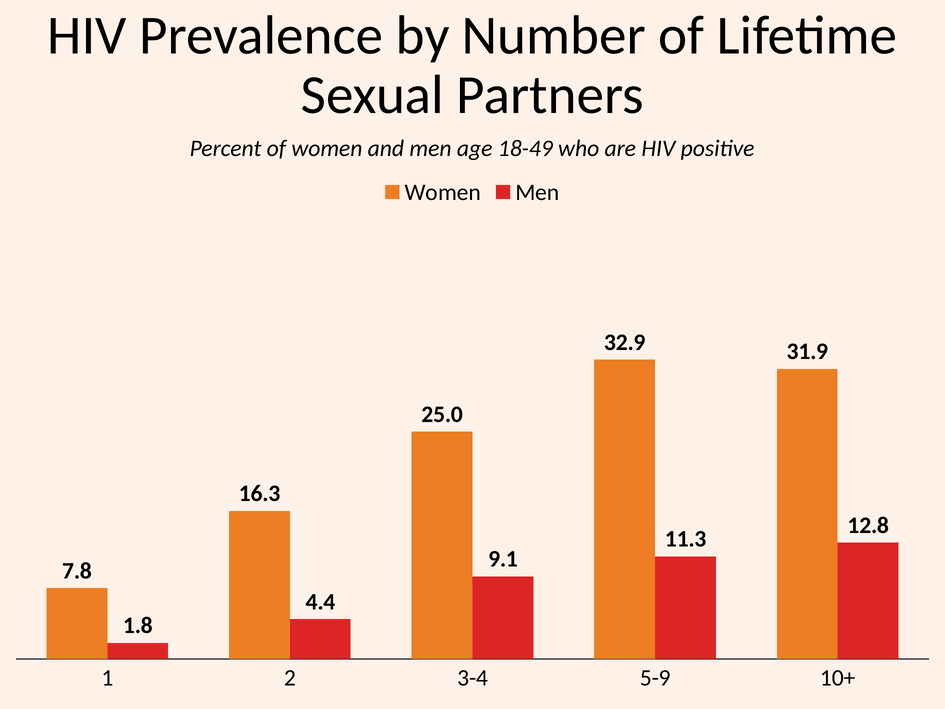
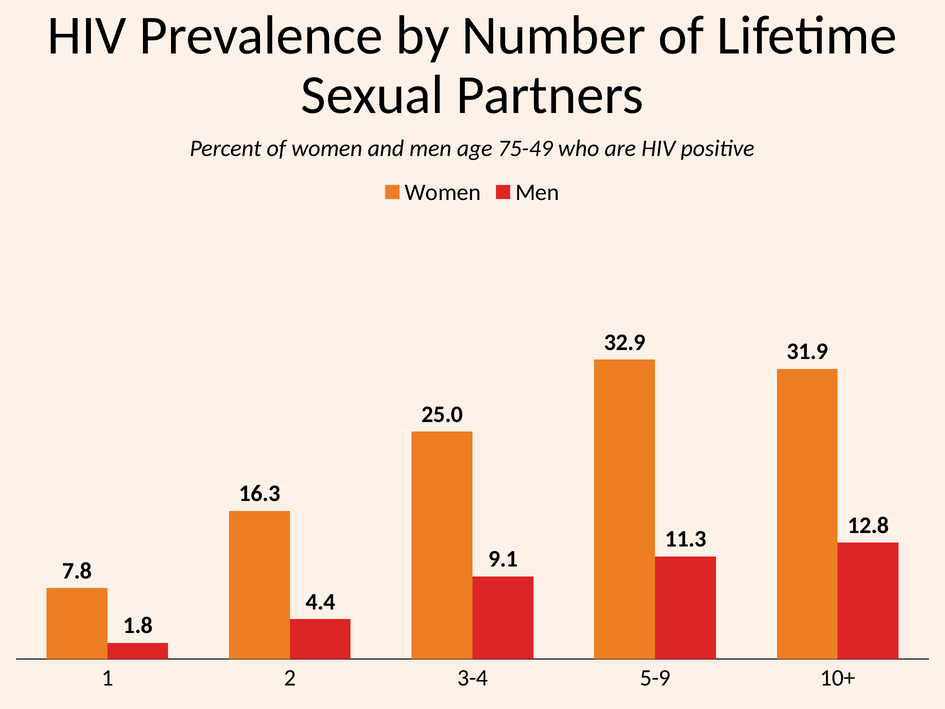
18-49: 18-49 -> 75-49
